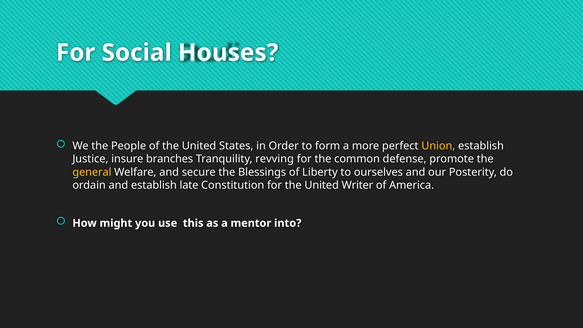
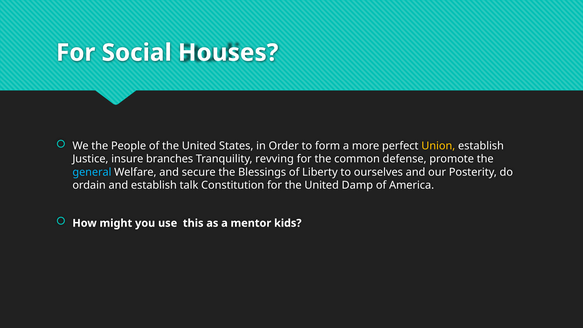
general colour: yellow -> light blue
late: late -> talk
Writer: Writer -> Damp
into: into -> kids
